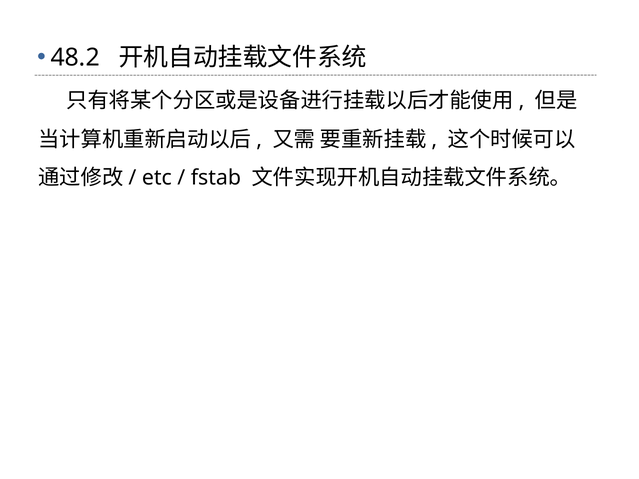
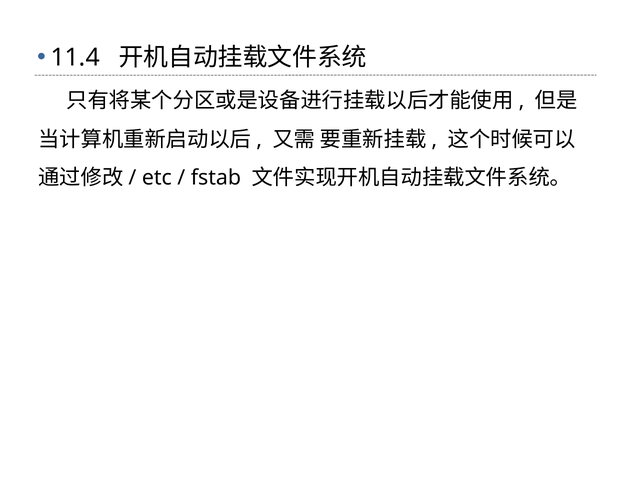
48.2: 48.2 -> 11.4
